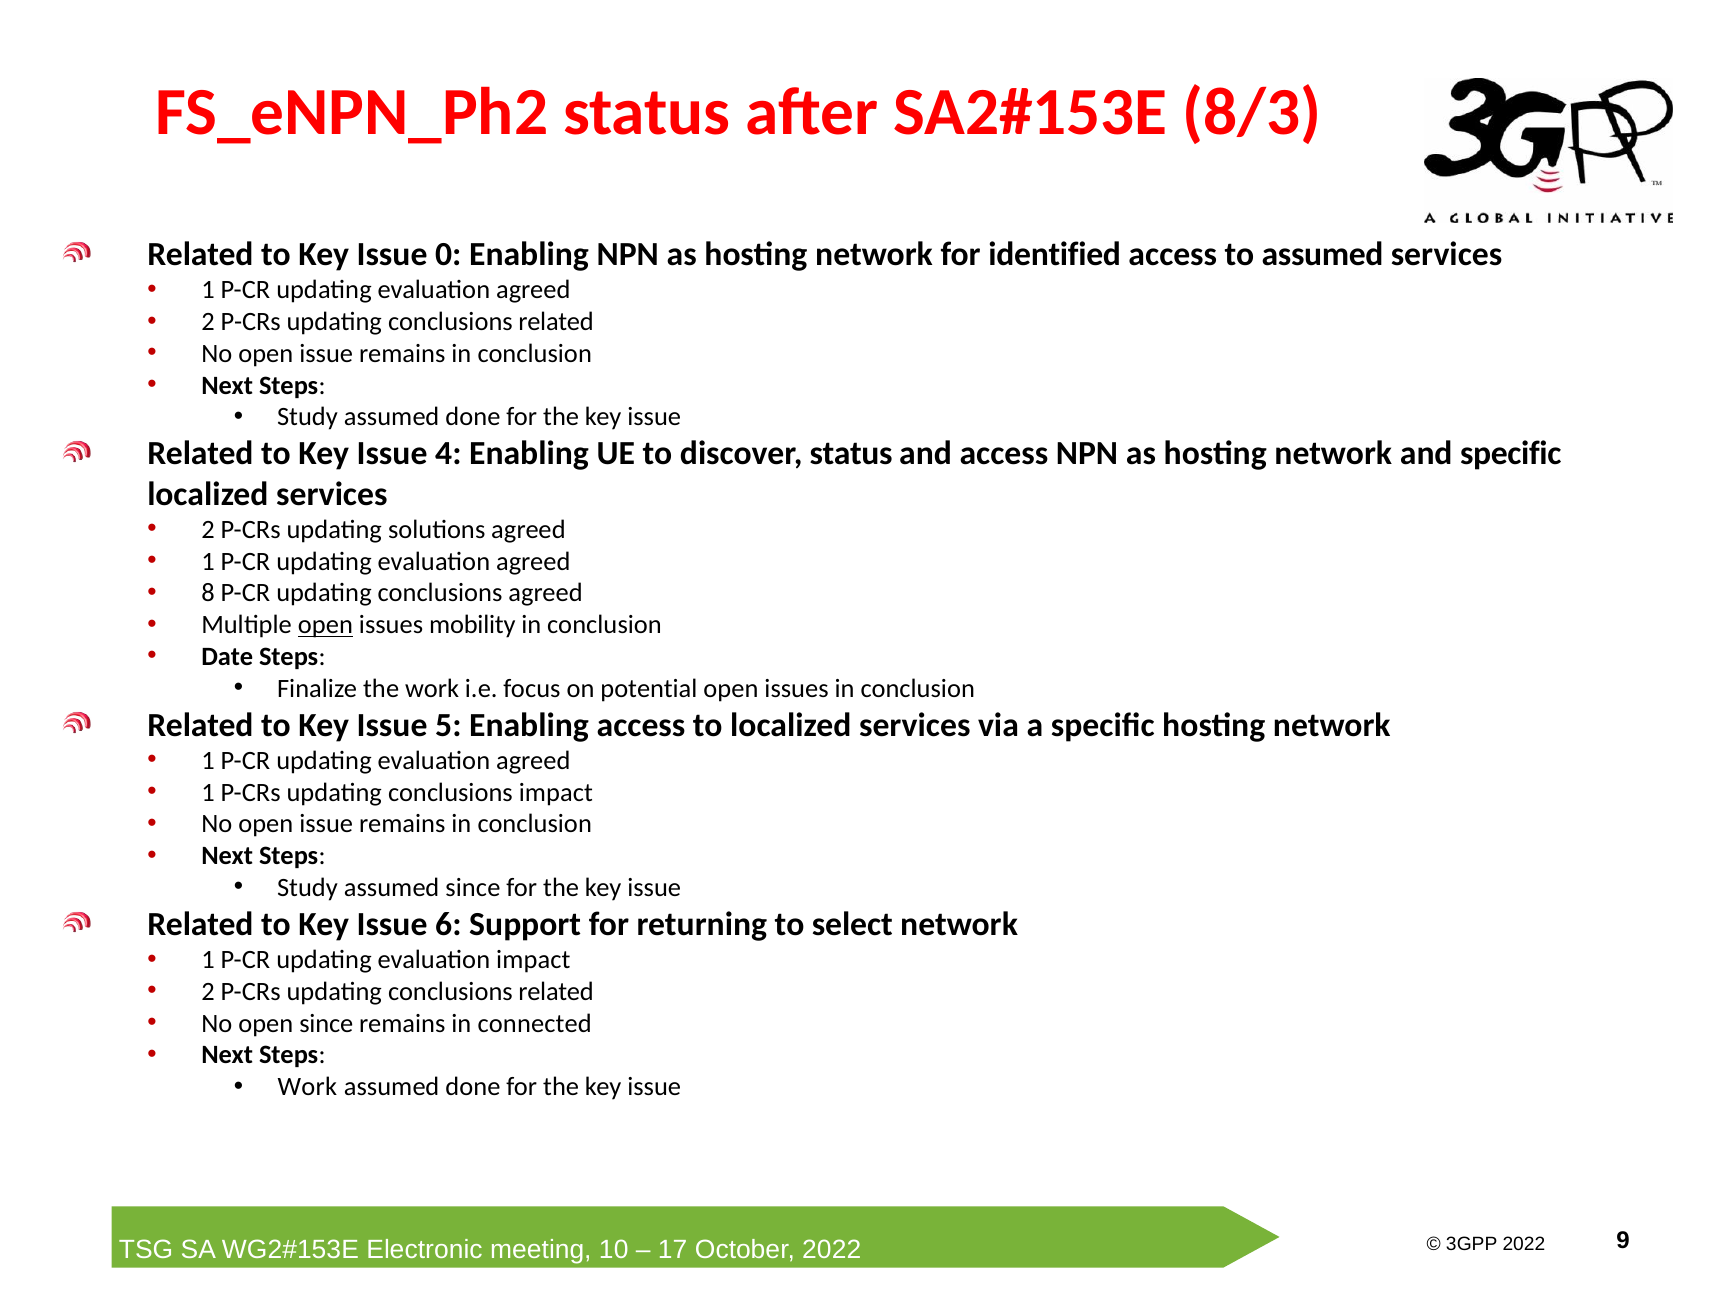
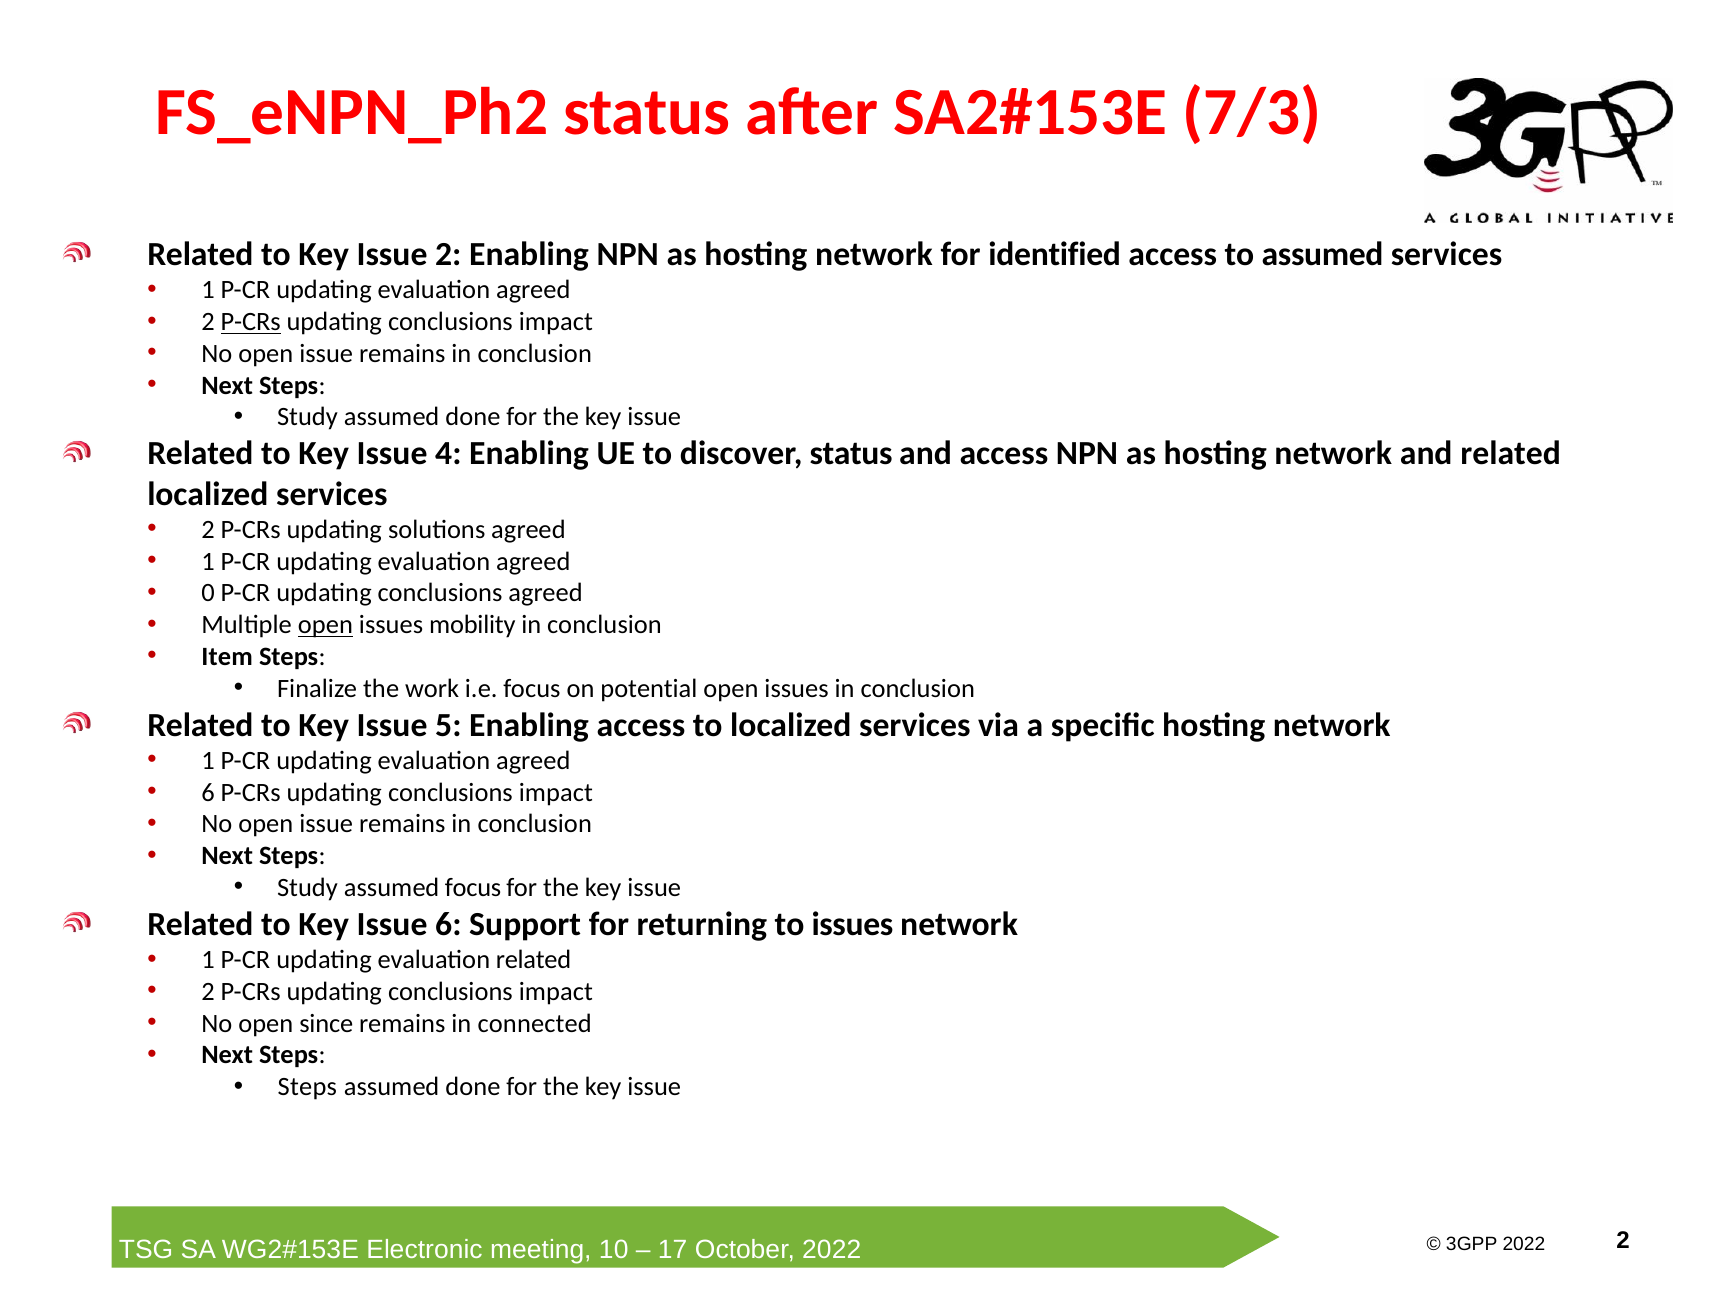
8/3: 8/3 -> 7/3
Issue 0: 0 -> 2
P-CRs at (251, 322) underline: none -> present
related at (556, 322): related -> impact
and specific: specific -> related
8: 8 -> 0
Date: Date -> Item
1 at (208, 793): 1 -> 6
assumed since: since -> focus
to select: select -> issues
evaluation impact: impact -> related
related at (556, 992): related -> impact
Work at (307, 1087): Work -> Steps
9 at (1623, 1241): 9 -> 2
